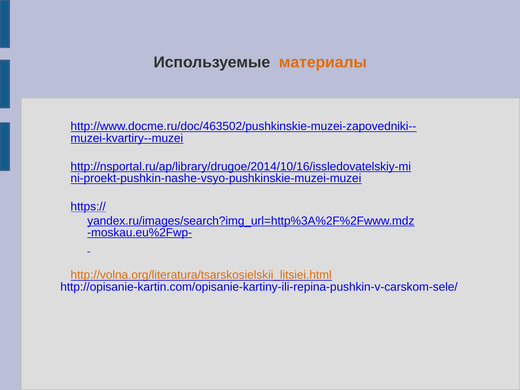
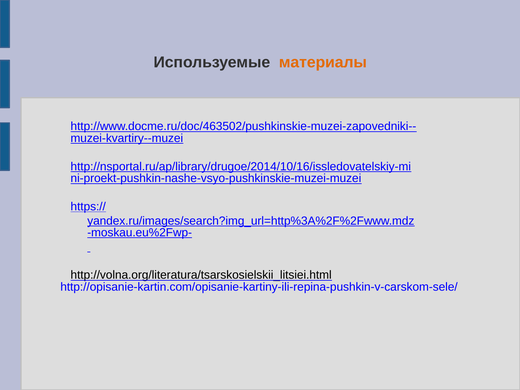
http://volna.org/literatura/tsarskosielskii_litsiei.html colour: orange -> black
